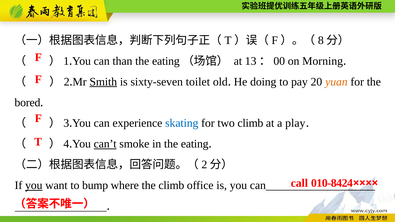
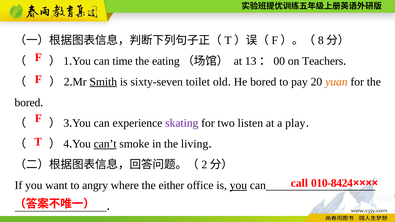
than: than -> time
Morning: Morning -> Teachers
He doing: doing -> bored
skating colour: blue -> purple
two climb: climb -> listen
in the eating: eating -> living
you at (34, 186) underline: present -> none
bump: bump -> angry
the climb: climb -> either
you at (238, 186) underline: none -> present
